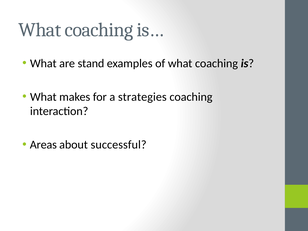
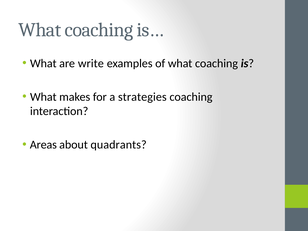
stand: stand -> write
successful: successful -> quadrants
